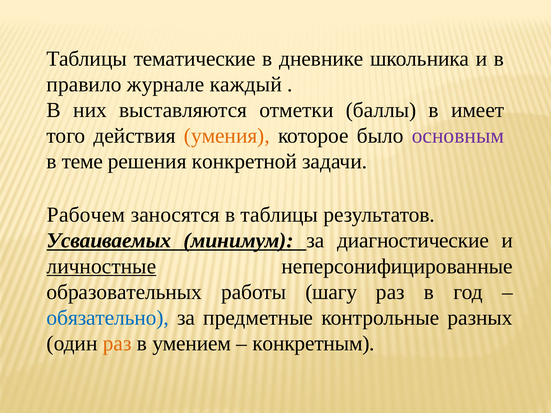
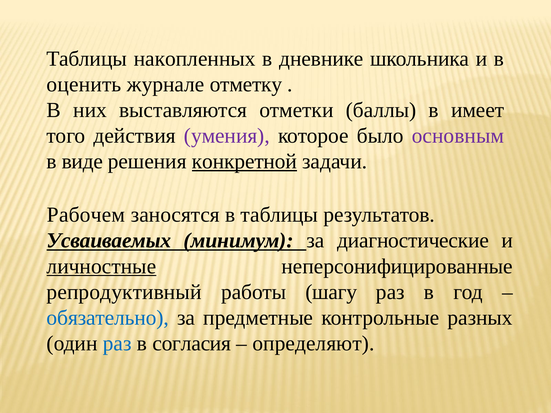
тематические: тематические -> накопленных
правило: правило -> оценить
каждый: каждый -> отметку
умения colour: orange -> purple
теме: теме -> виде
конкретной underline: none -> present
образовательных: образовательных -> репродуктивный
раз at (117, 344) colour: orange -> blue
умением: умением -> согласия
конкретным: конкретным -> определяют
